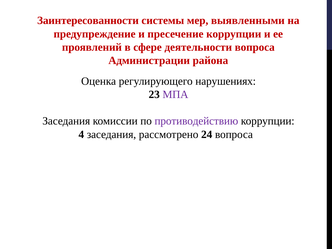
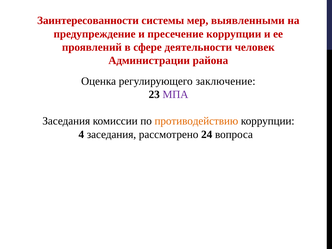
деятельности вопроса: вопроса -> человек
нарушениях: нарушениях -> заключение
противодействию colour: purple -> orange
